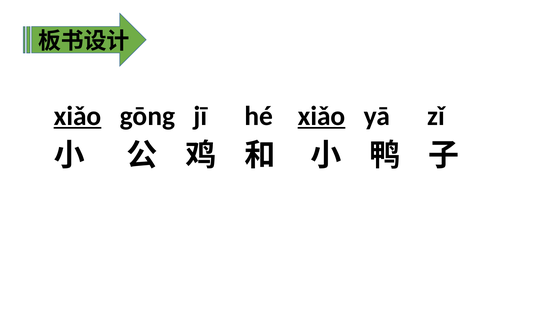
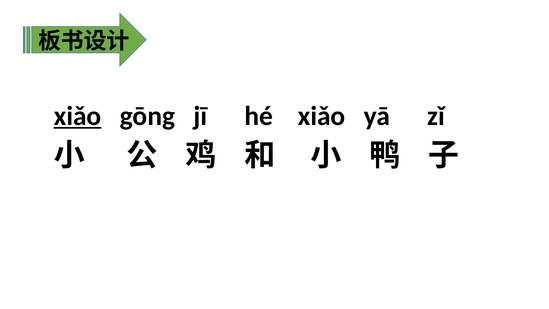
xiǎo at (322, 116) underline: present -> none
